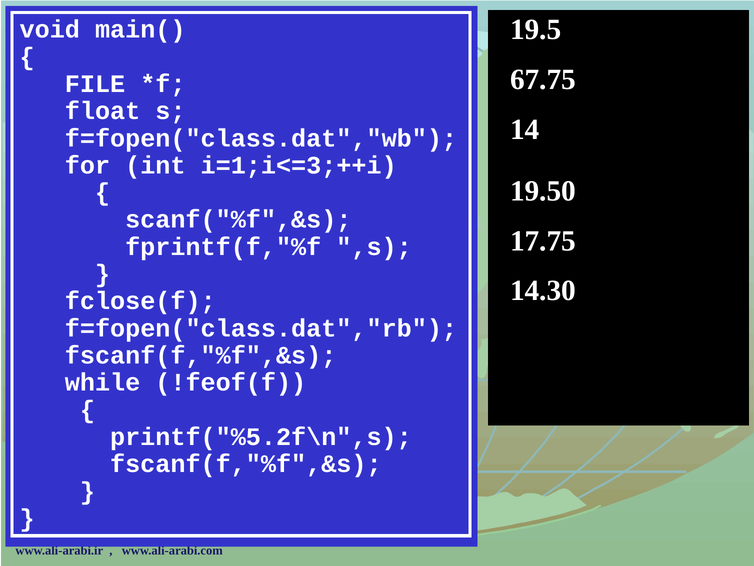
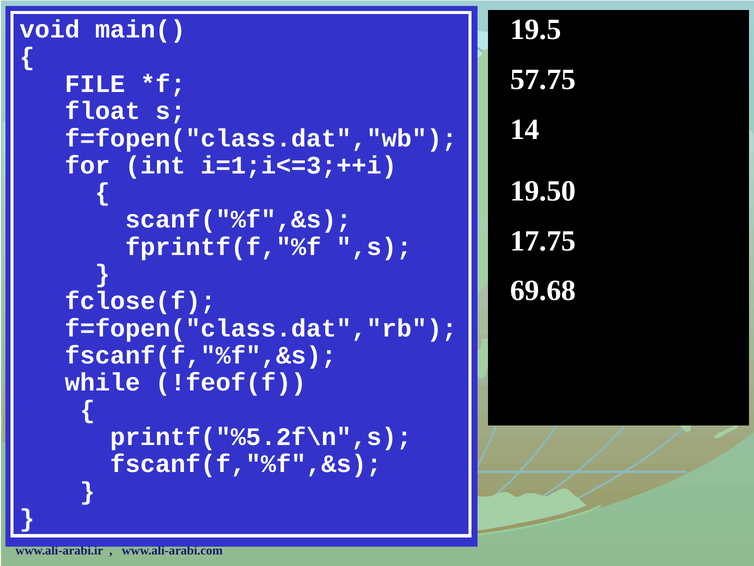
67.75: 67.75 -> 57.75
14.30: 14.30 -> 69.68
